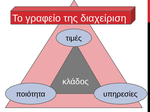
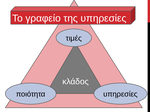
της διαχείριση: διαχείριση -> υπηρεσίες
